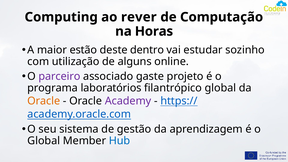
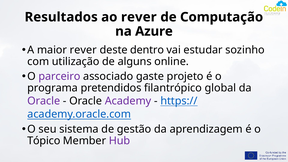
Computing: Computing -> Resultados
Horas: Horas -> Azure
maior estão: estão -> rever
laboratórios: laboratórios -> pretendidos
Oracle at (44, 101) colour: orange -> purple
Global at (44, 141): Global -> Tópico
Hub colour: blue -> purple
